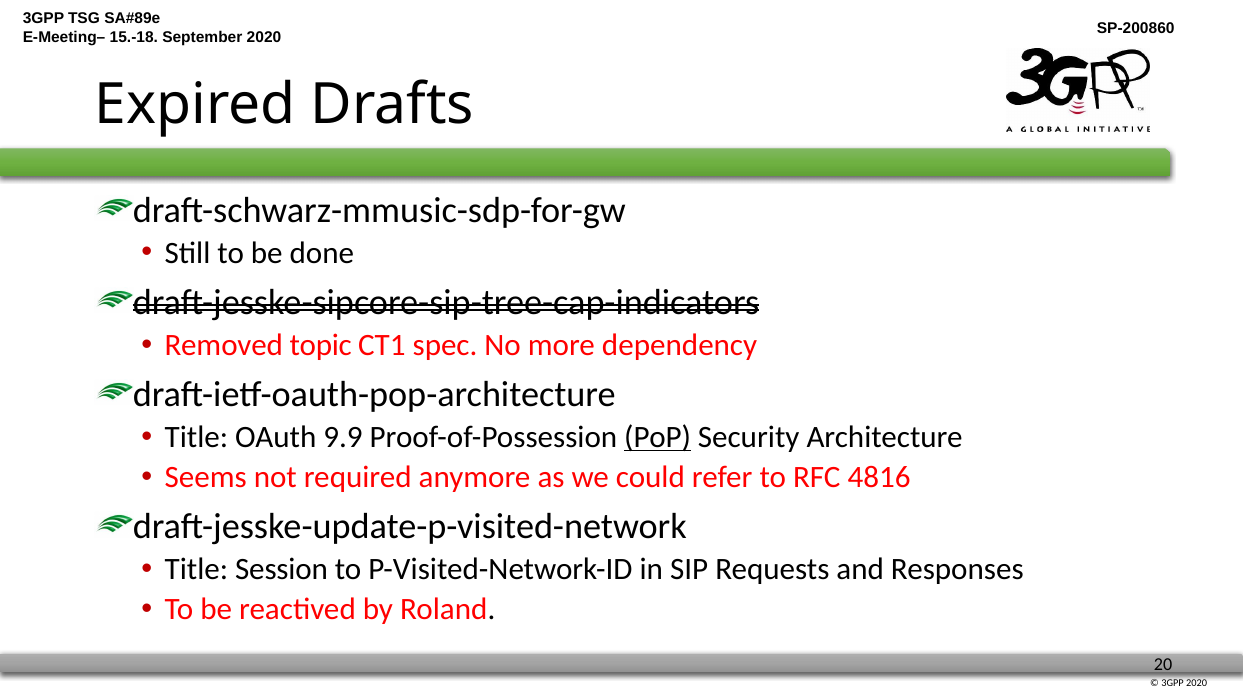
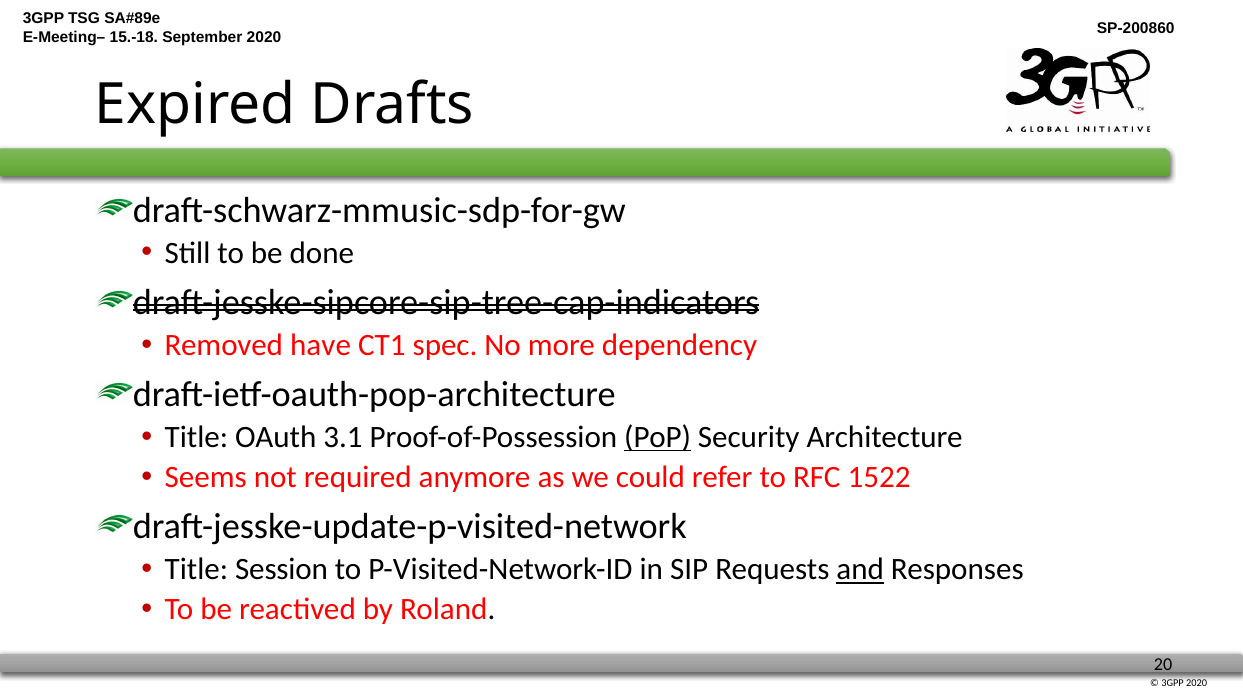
topic: topic -> have
9.9: 9.9 -> 3.1
4816: 4816 -> 1522
and underline: none -> present
